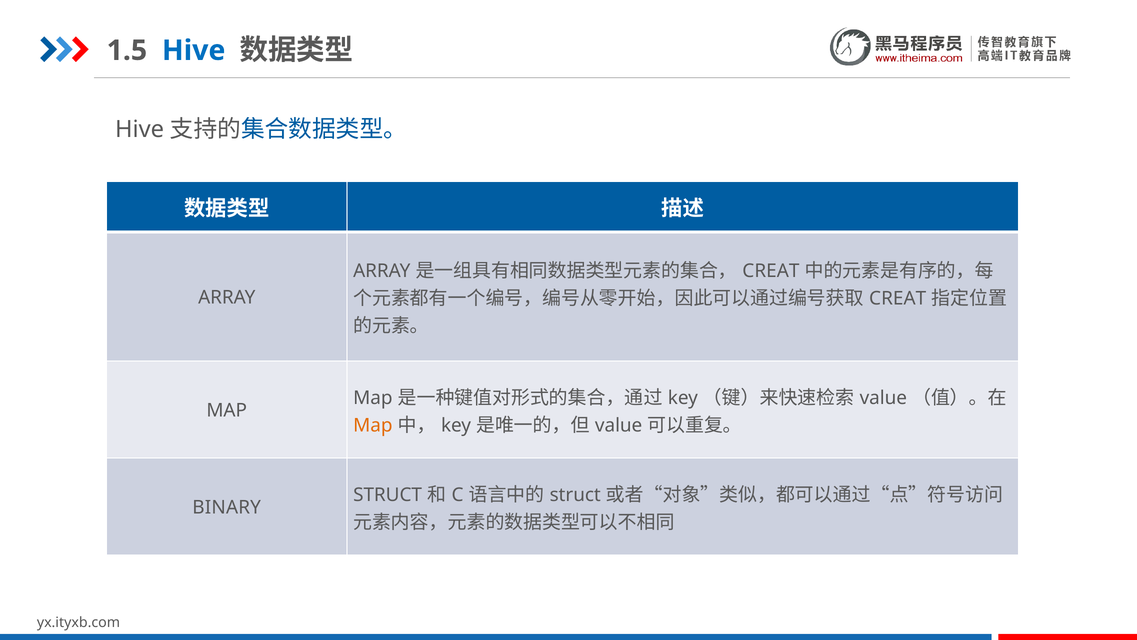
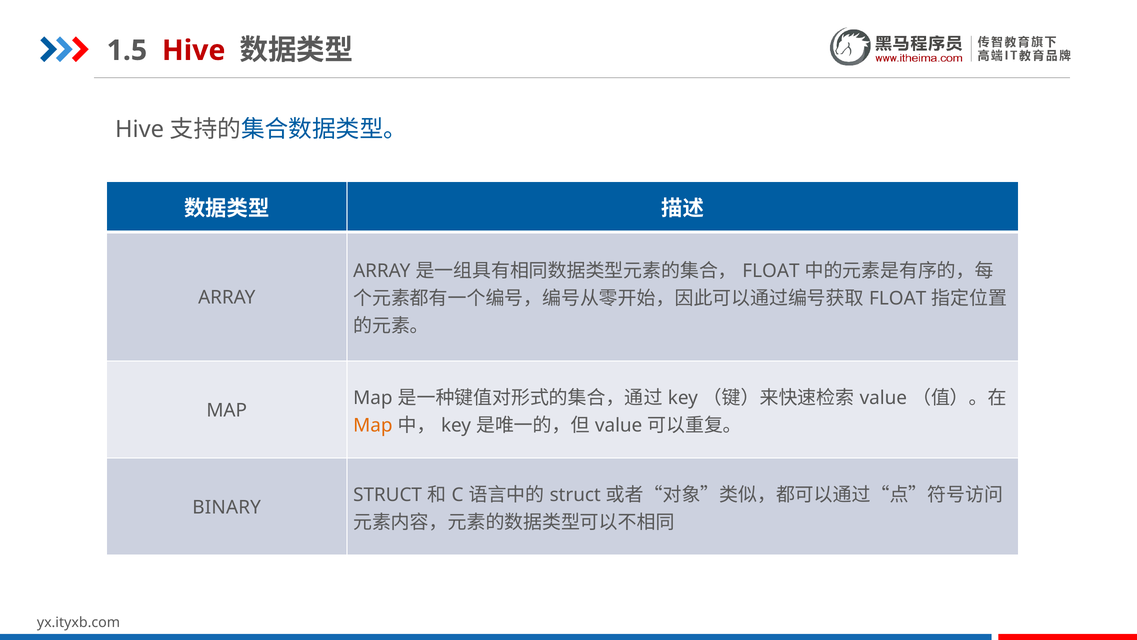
Hive at (194, 50) colour: blue -> red
CREAT at (771, 271): CREAT -> FLOAT
CREAT at (898, 298): CREAT -> FLOAT
